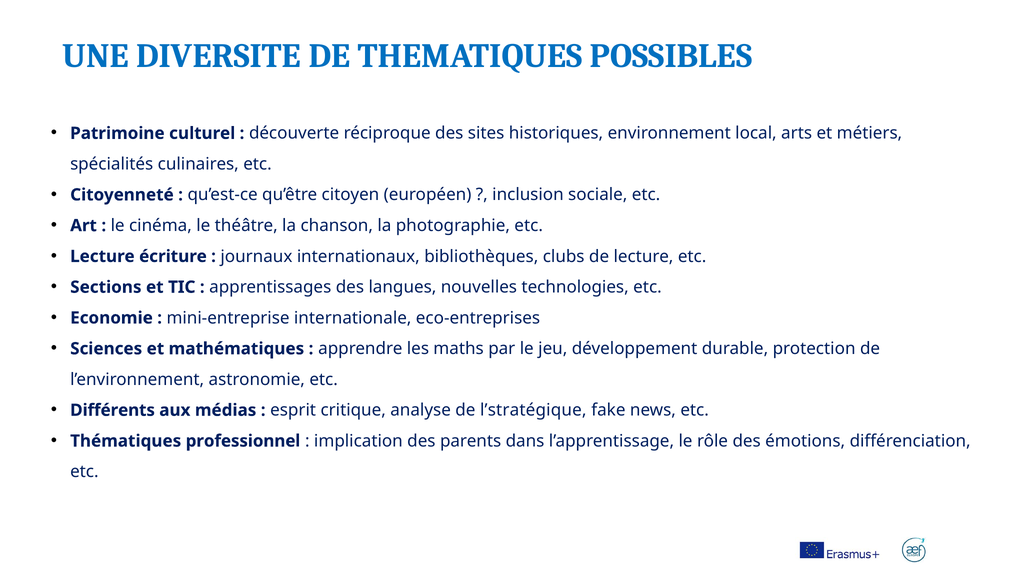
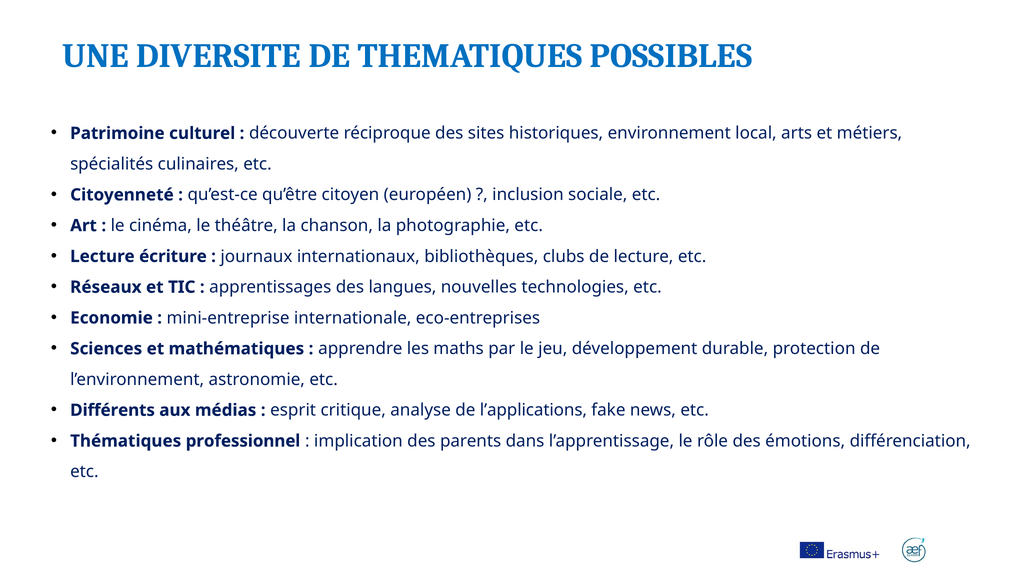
Sections: Sections -> Réseaux
l’stratégique: l’stratégique -> l’applications
